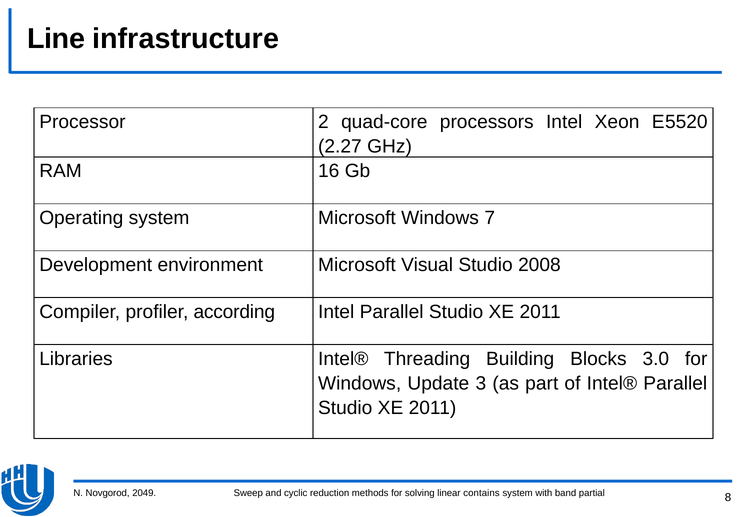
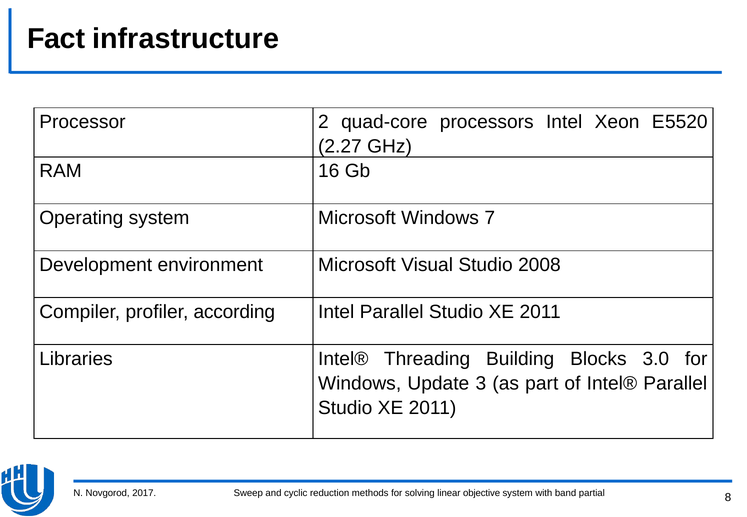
Line: Line -> Fact
2049: 2049 -> 2017
contains: contains -> objective
